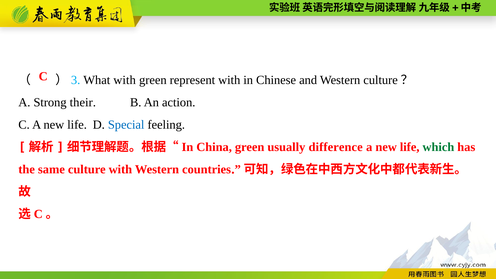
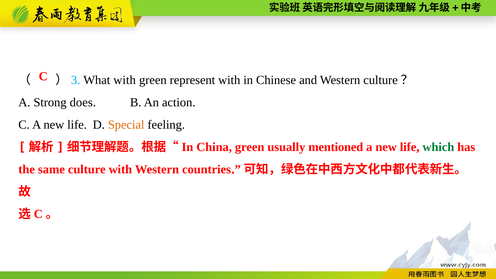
their: their -> does
Special colour: blue -> orange
difference: difference -> mentioned
